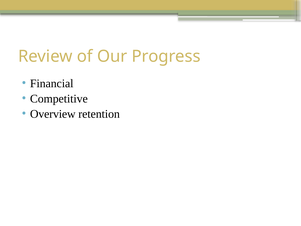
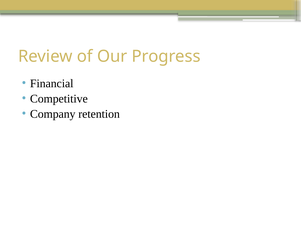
Overview: Overview -> Company
